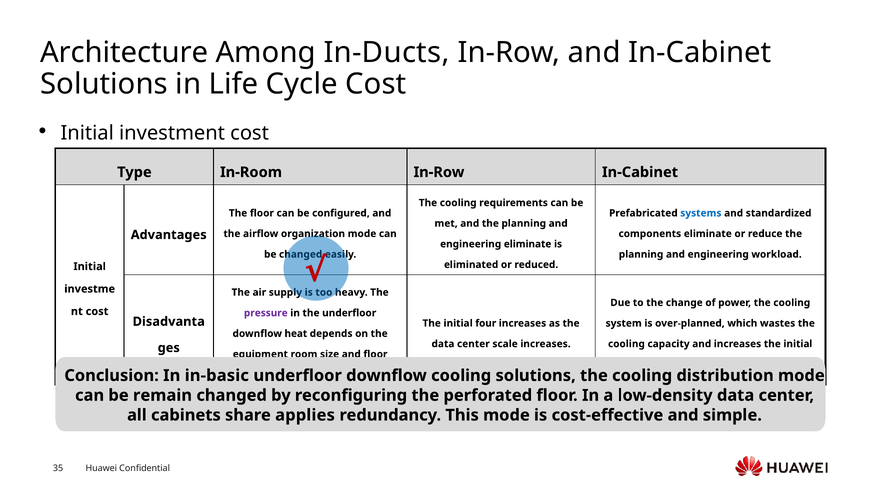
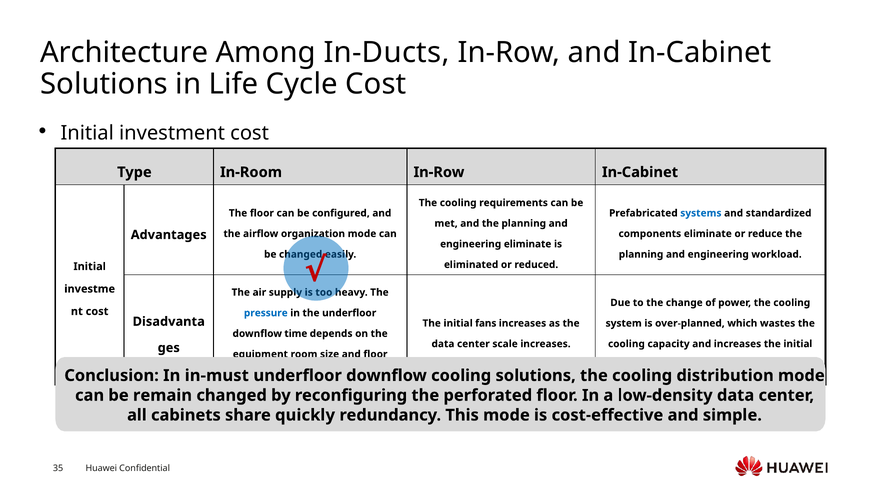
pressure colour: purple -> blue
four: four -> fans
heat: heat -> time
in-basic: in-basic -> in-must
applies: applies -> quickly
